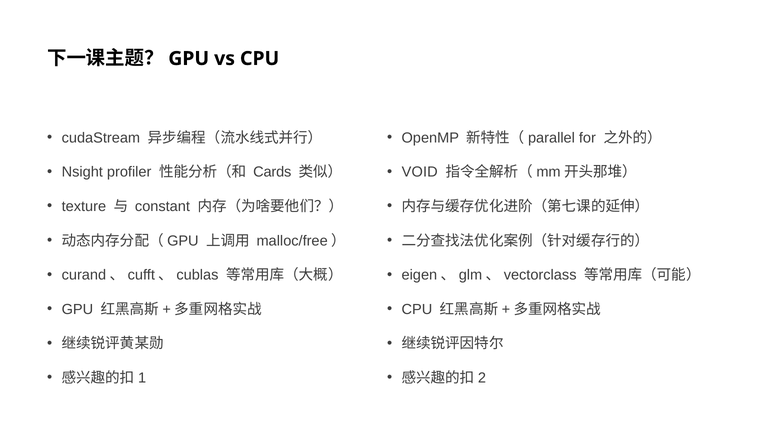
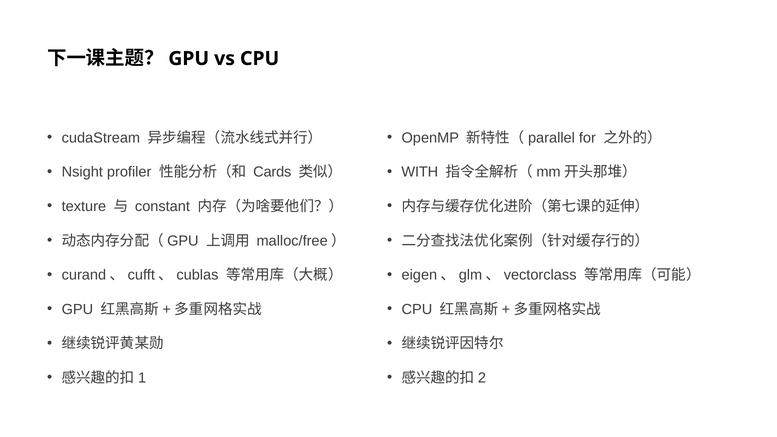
VOID: VOID -> WITH
